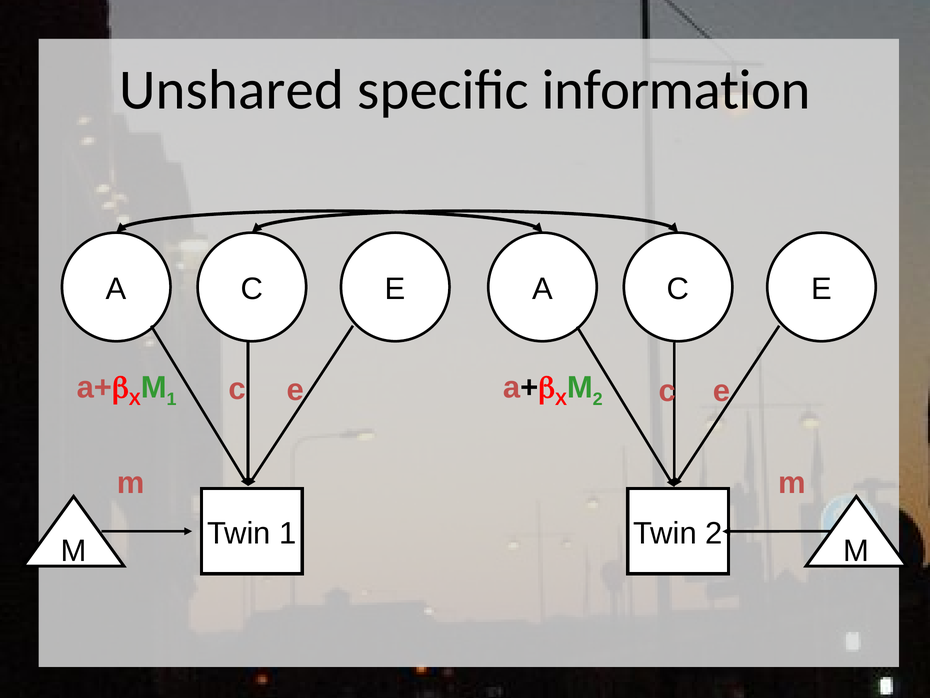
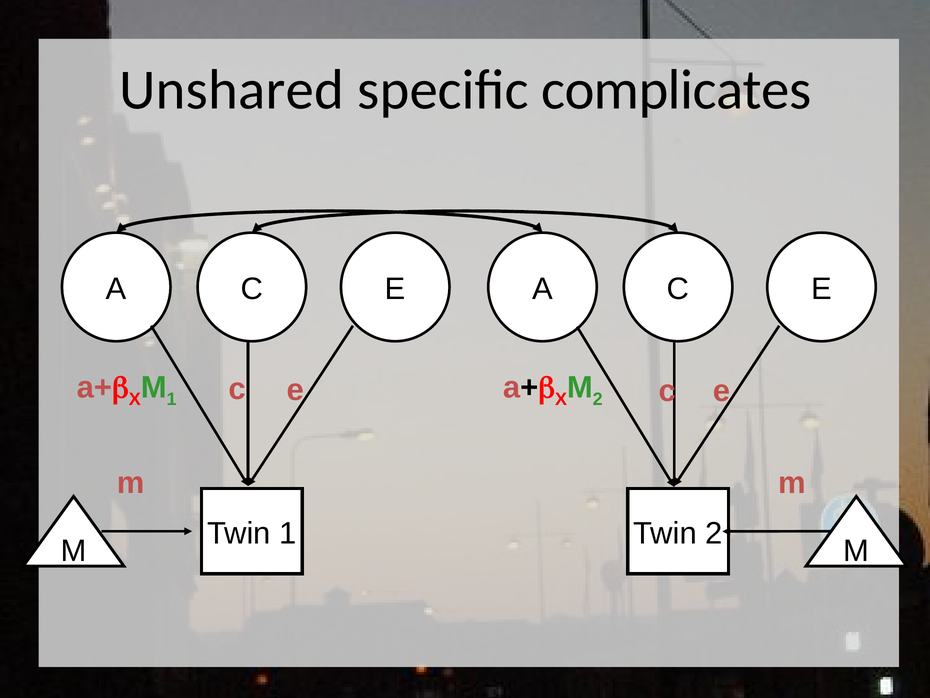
information: information -> complicates
